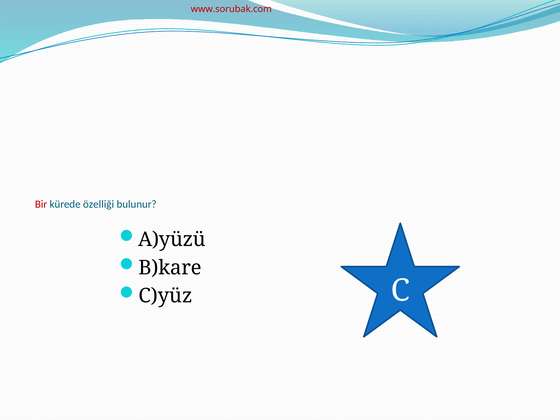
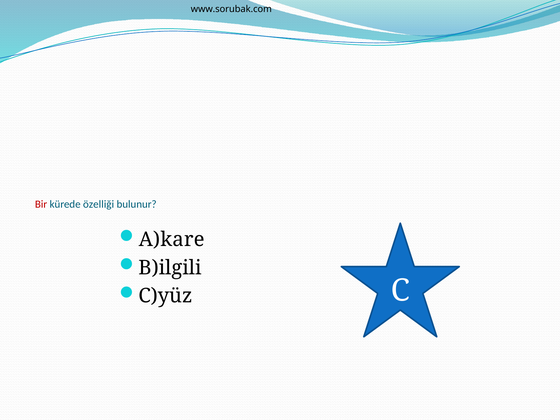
www.sorubak.com colour: red -> black
A)yüzü: A)yüzü -> A)kare
B)kare: B)kare -> B)ilgili
